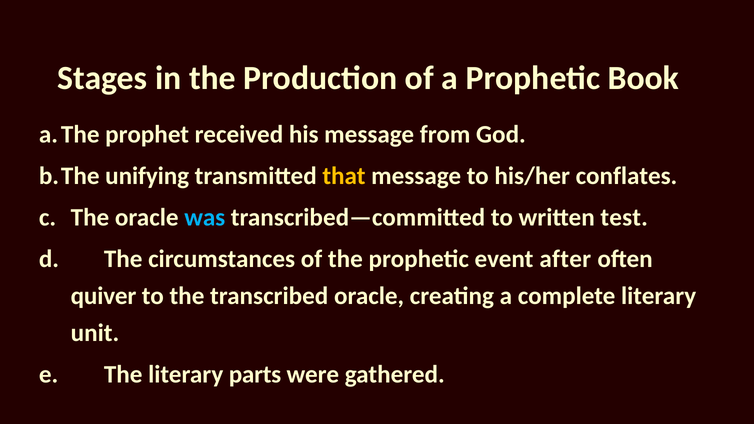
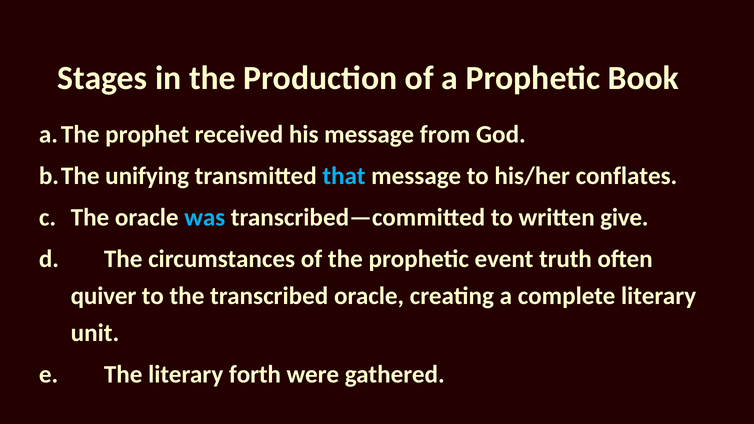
that colour: yellow -> light blue
test: test -> give
after: after -> truth
parts: parts -> forth
